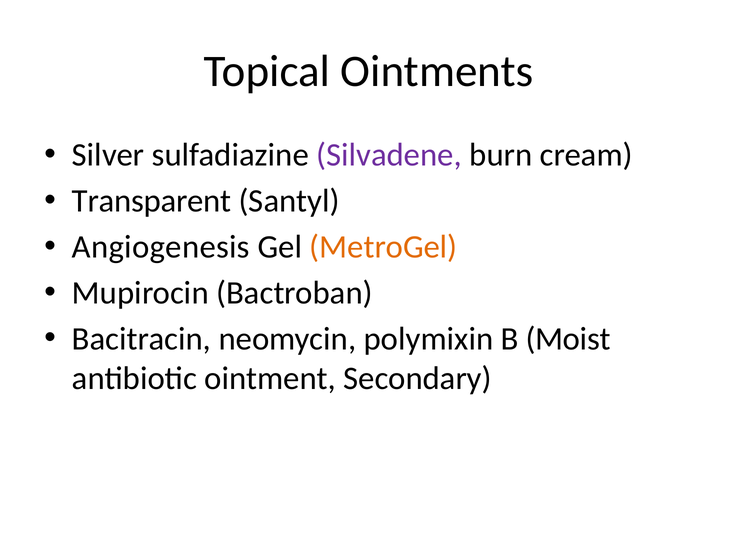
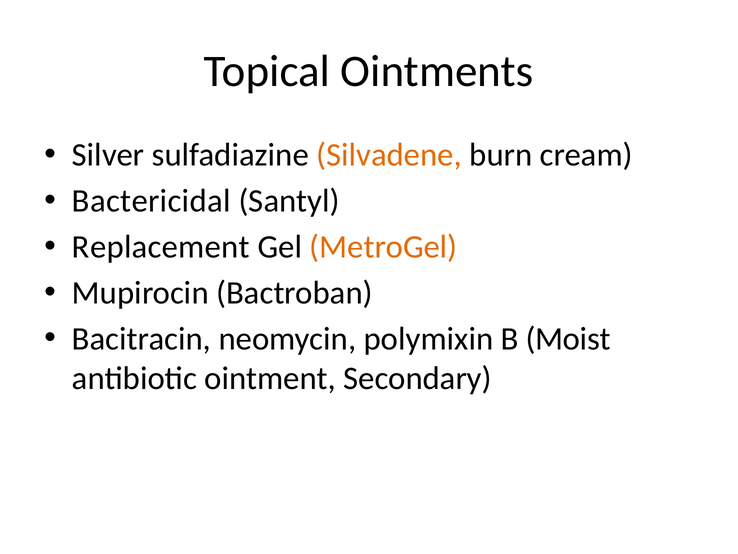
Silvadene colour: purple -> orange
Transparent: Transparent -> Bactericidal
Angiogenesis: Angiogenesis -> Replacement
